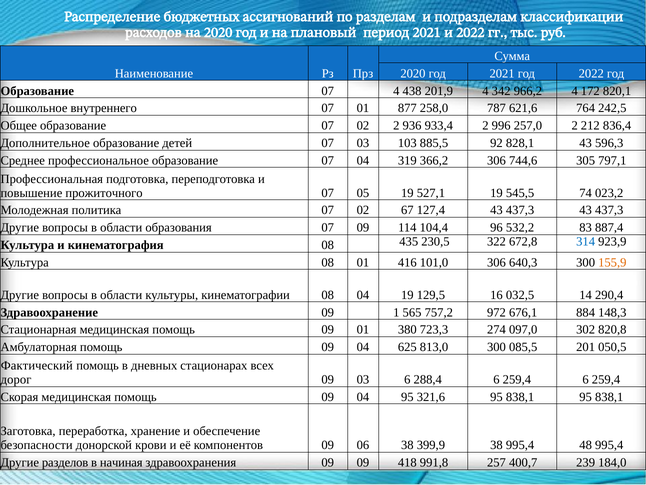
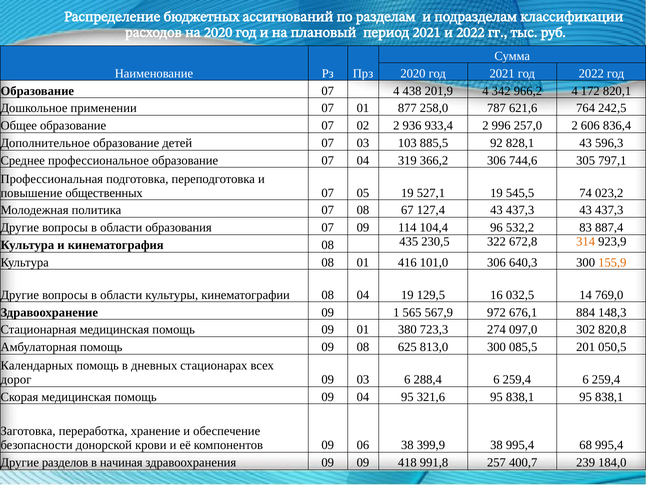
внутреннего: внутреннего -> применении
212: 212 -> 606
прожиточного: прожиточного -> общественных
политика 07 02: 02 -> 08
314 colour: blue -> orange
290,4: 290,4 -> 769,0
757,2: 757,2 -> 567,9
Амбулаторная помощь 09 04: 04 -> 08
Фактический: Фактический -> Календарных
48: 48 -> 68
